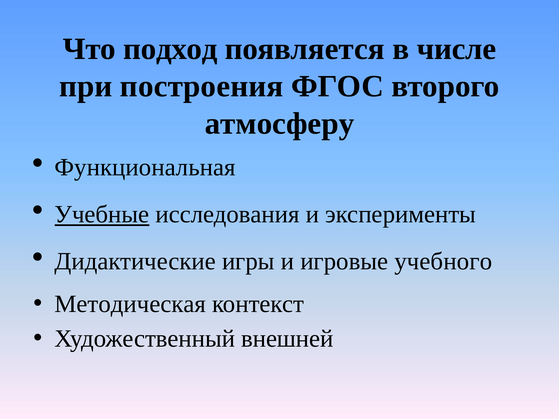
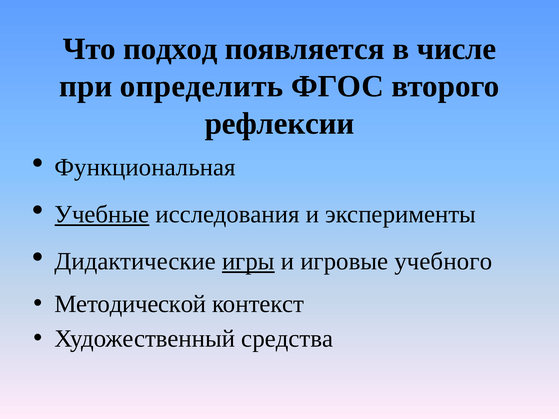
построения: построения -> определить
атмосферу: атмосферу -> рефлексии
игры underline: none -> present
Методическая: Методическая -> Методической
внешней: внешней -> средства
